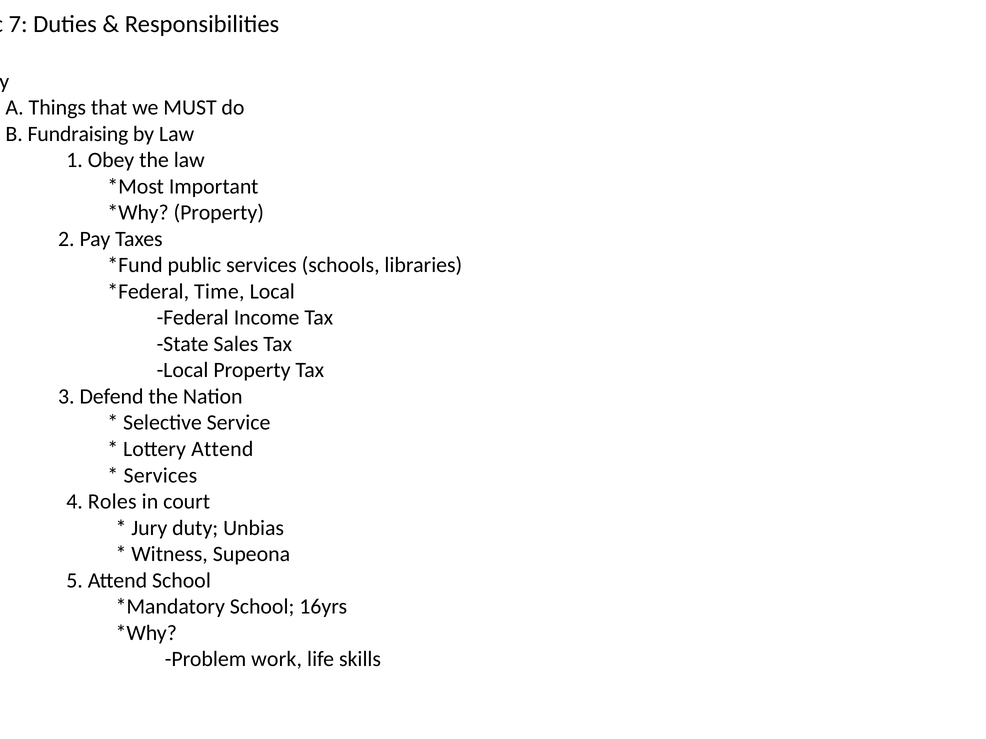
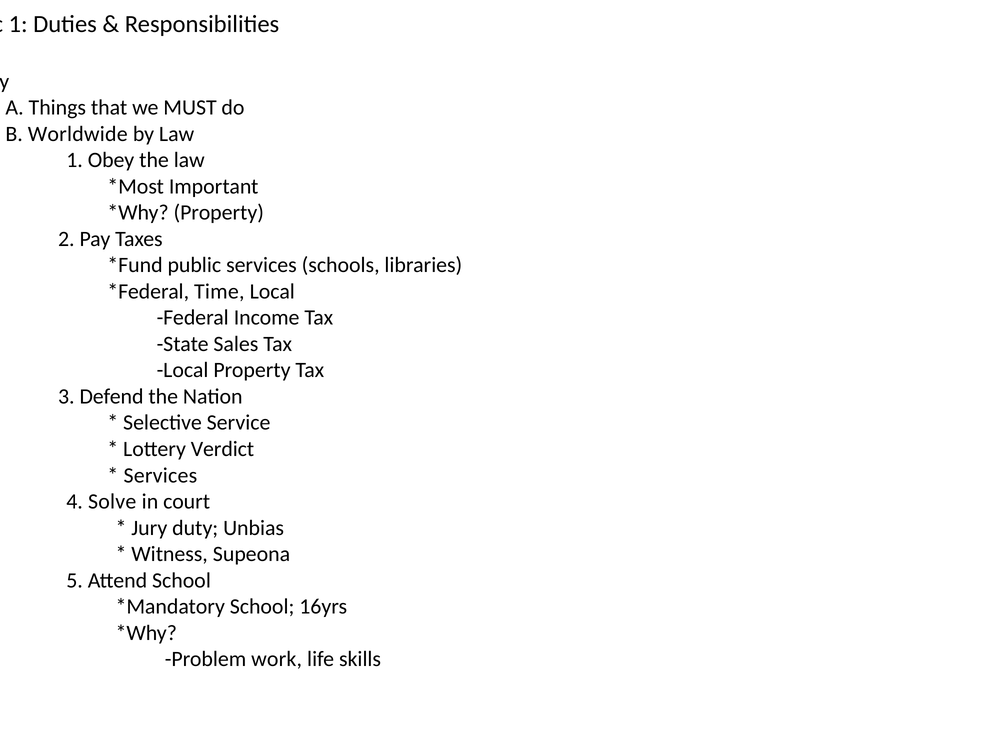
7 at (18, 24): 7 -> 1
Fundraising: Fundraising -> Worldwide
Lottery Attend: Attend -> Verdict
Roles: Roles -> Solve
